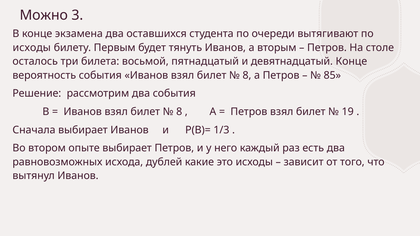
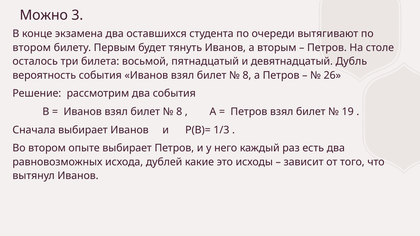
исходы at (32, 48): исходы -> втором
девятнадцатый Конце: Конце -> Дубль
85: 85 -> 26
